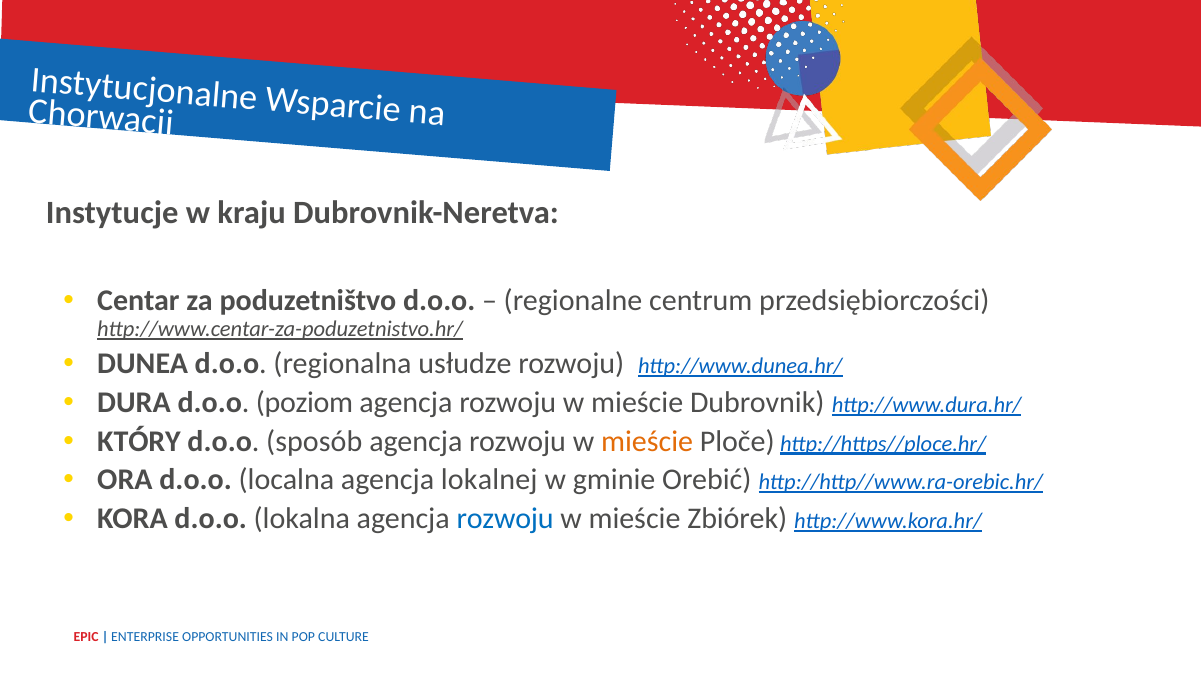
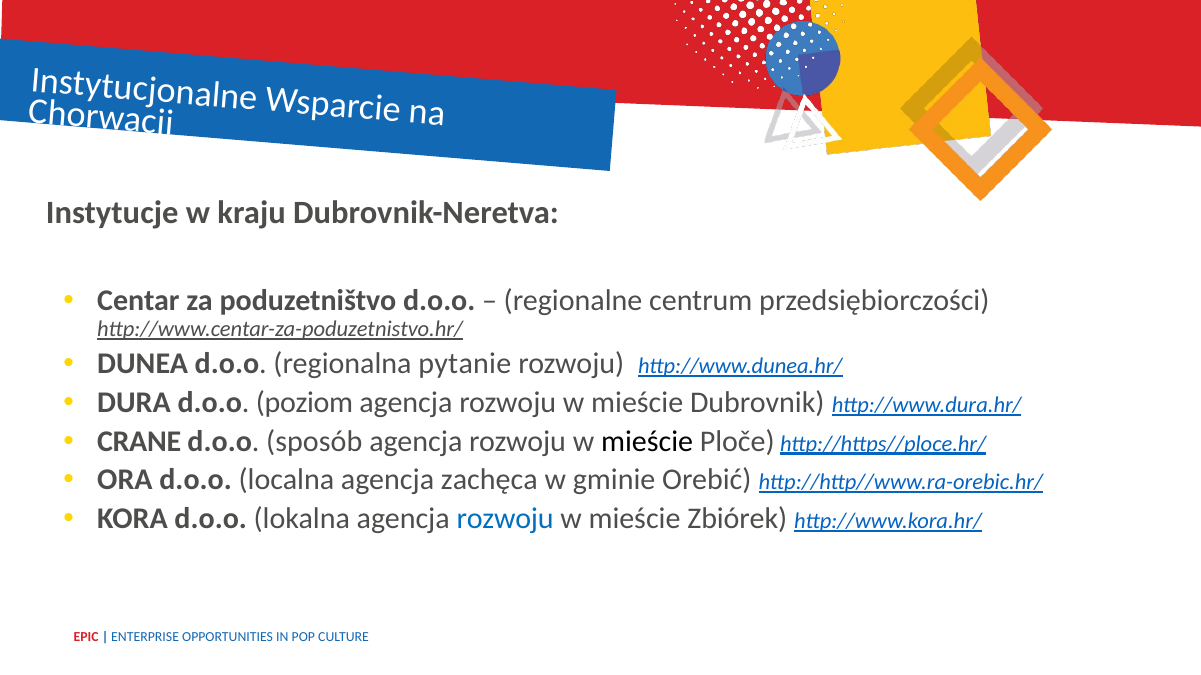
usłudze: usłudze -> pytanie
KTÓRY: KTÓRY -> CRANE
mieście at (647, 442) colour: orange -> black
lokalnej: lokalnej -> zachęca
